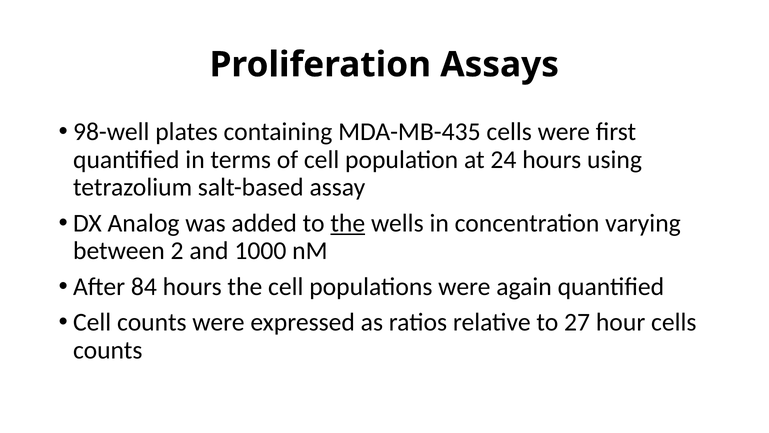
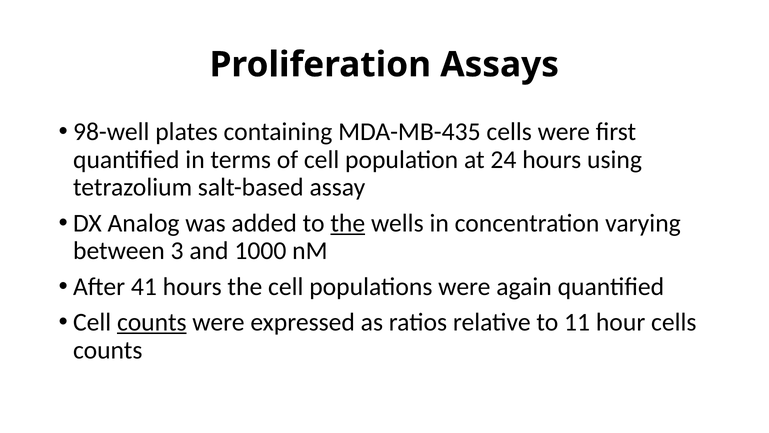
2: 2 -> 3
84: 84 -> 41
counts at (152, 322) underline: none -> present
27: 27 -> 11
